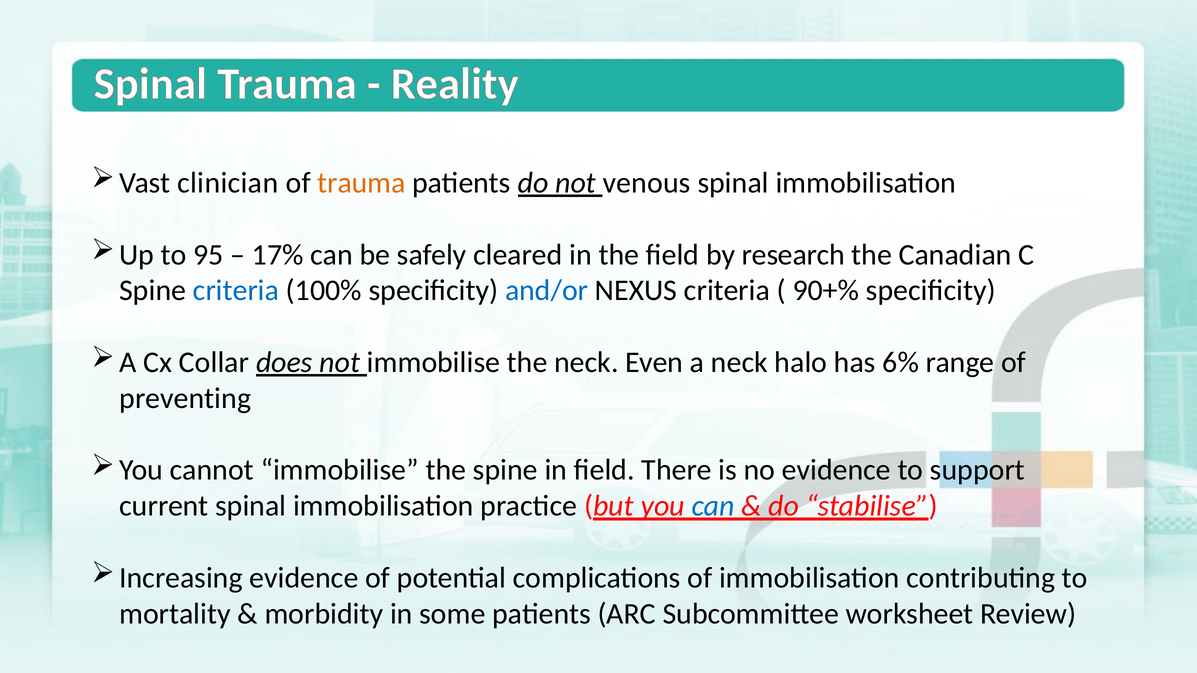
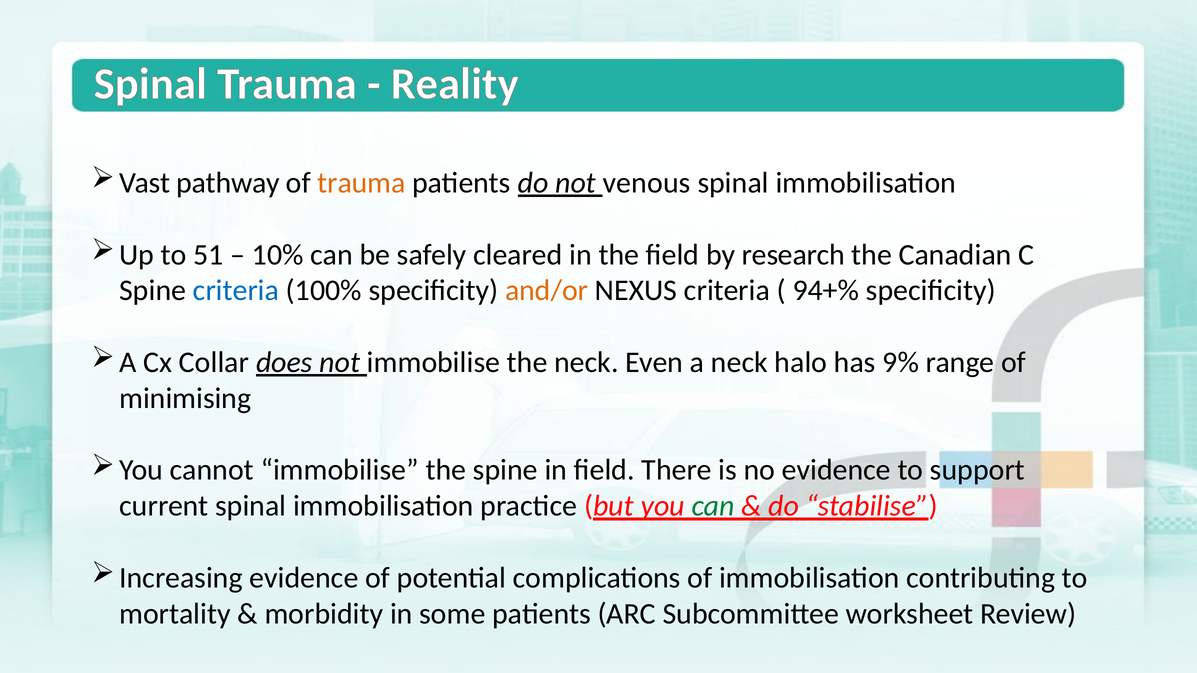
clinician: clinician -> pathway
95: 95 -> 51
17%: 17% -> 10%
and/or colour: blue -> orange
90+%: 90+% -> 94+%
6%: 6% -> 9%
preventing: preventing -> minimising
can at (713, 506) colour: blue -> green
